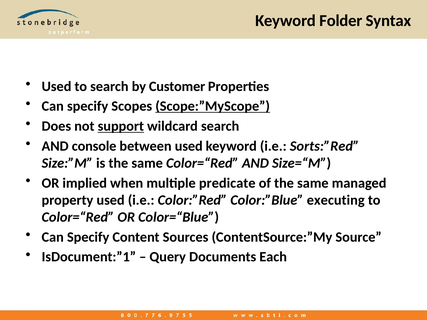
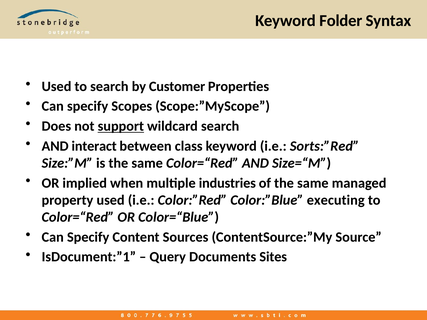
Scope:”MyScope underline: present -> none
console: console -> interact
between used: used -> class
predicate: predicate -> industries
Each: Each -> Sites
